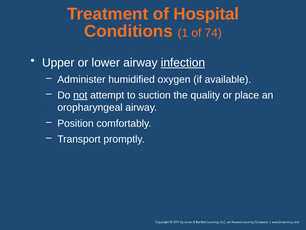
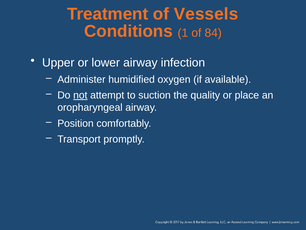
Hospital: Hospital -> Vessels
74: 74 -> 84
infection underline: present -> none
